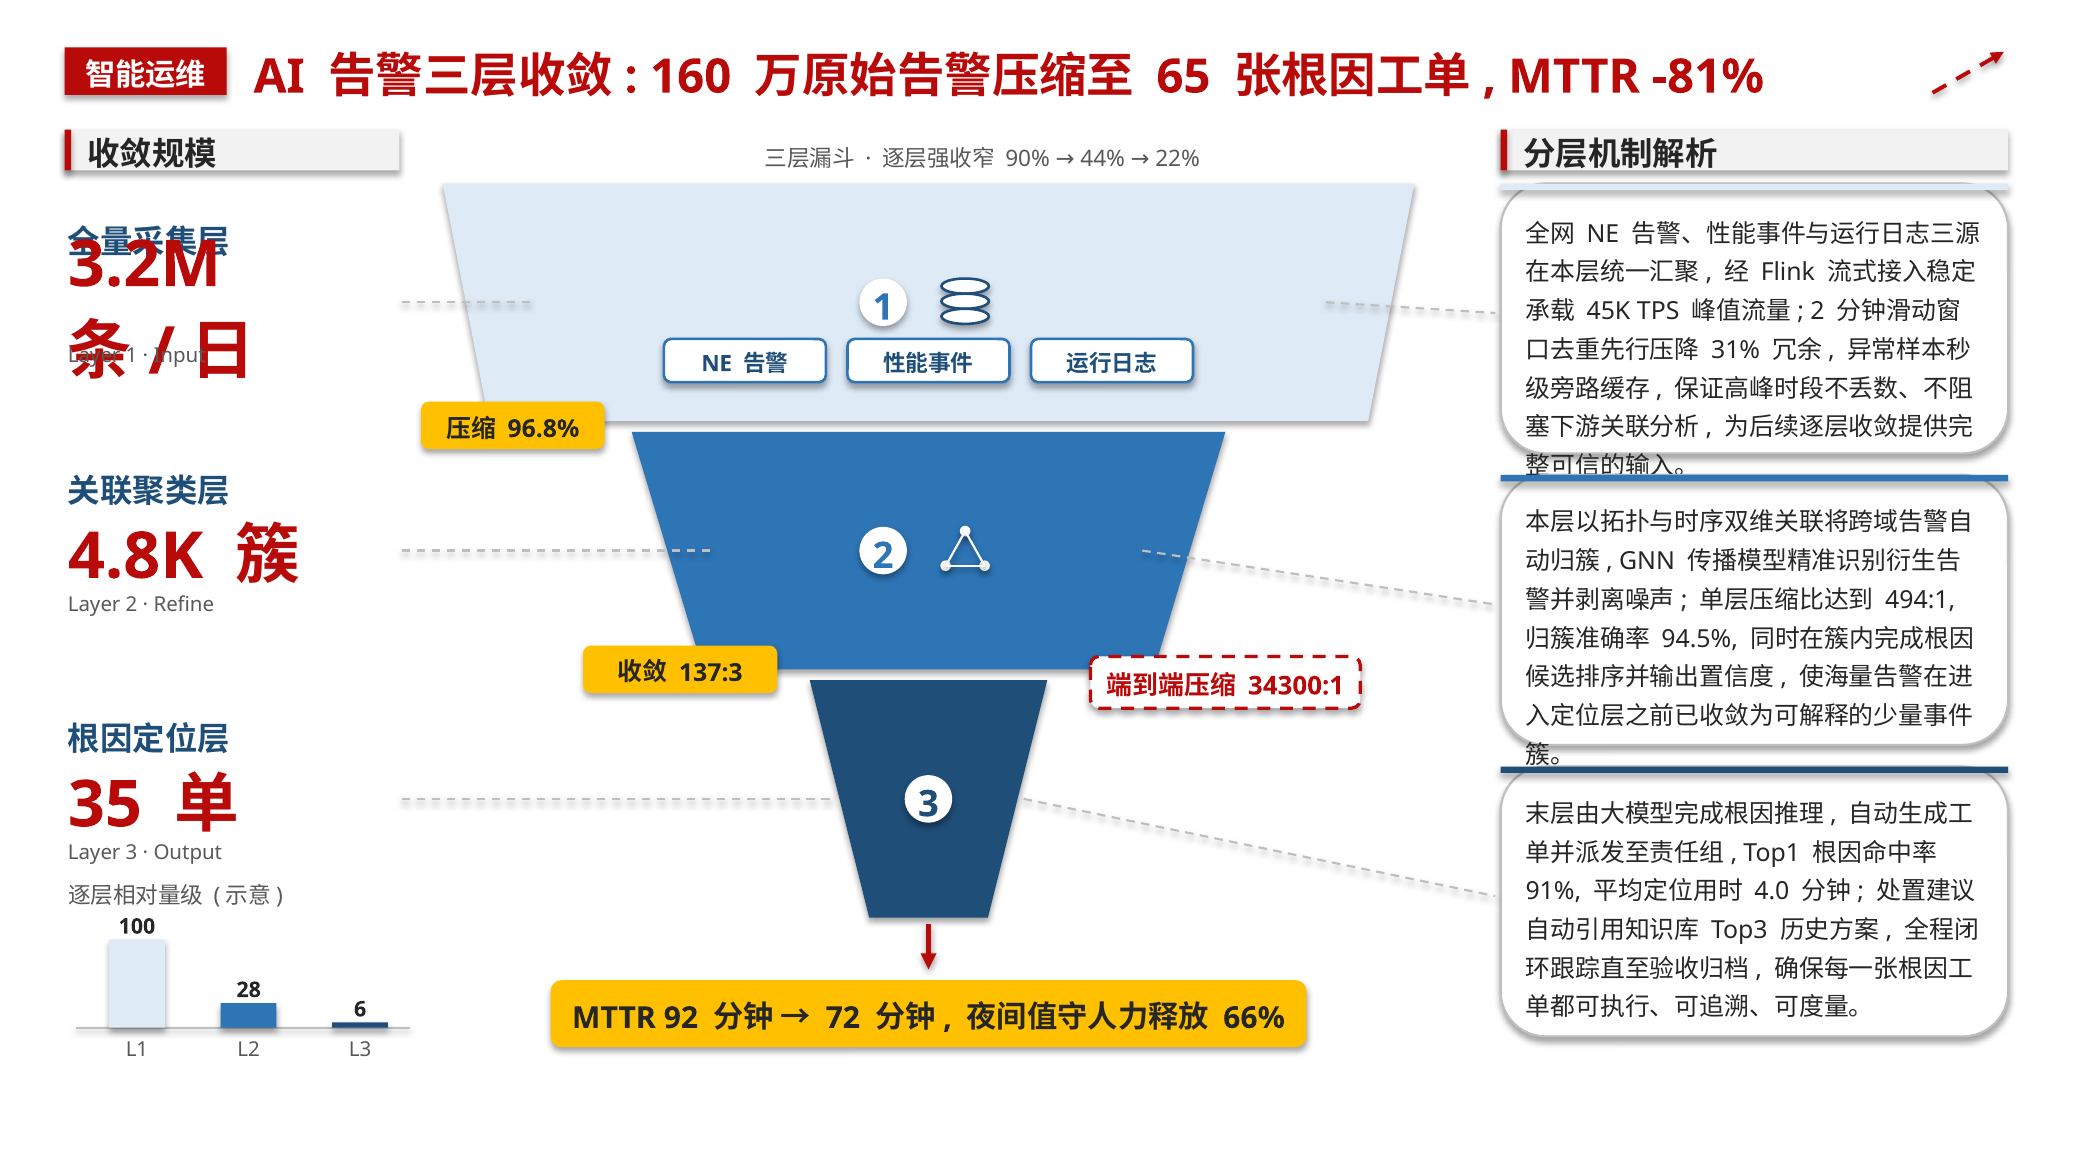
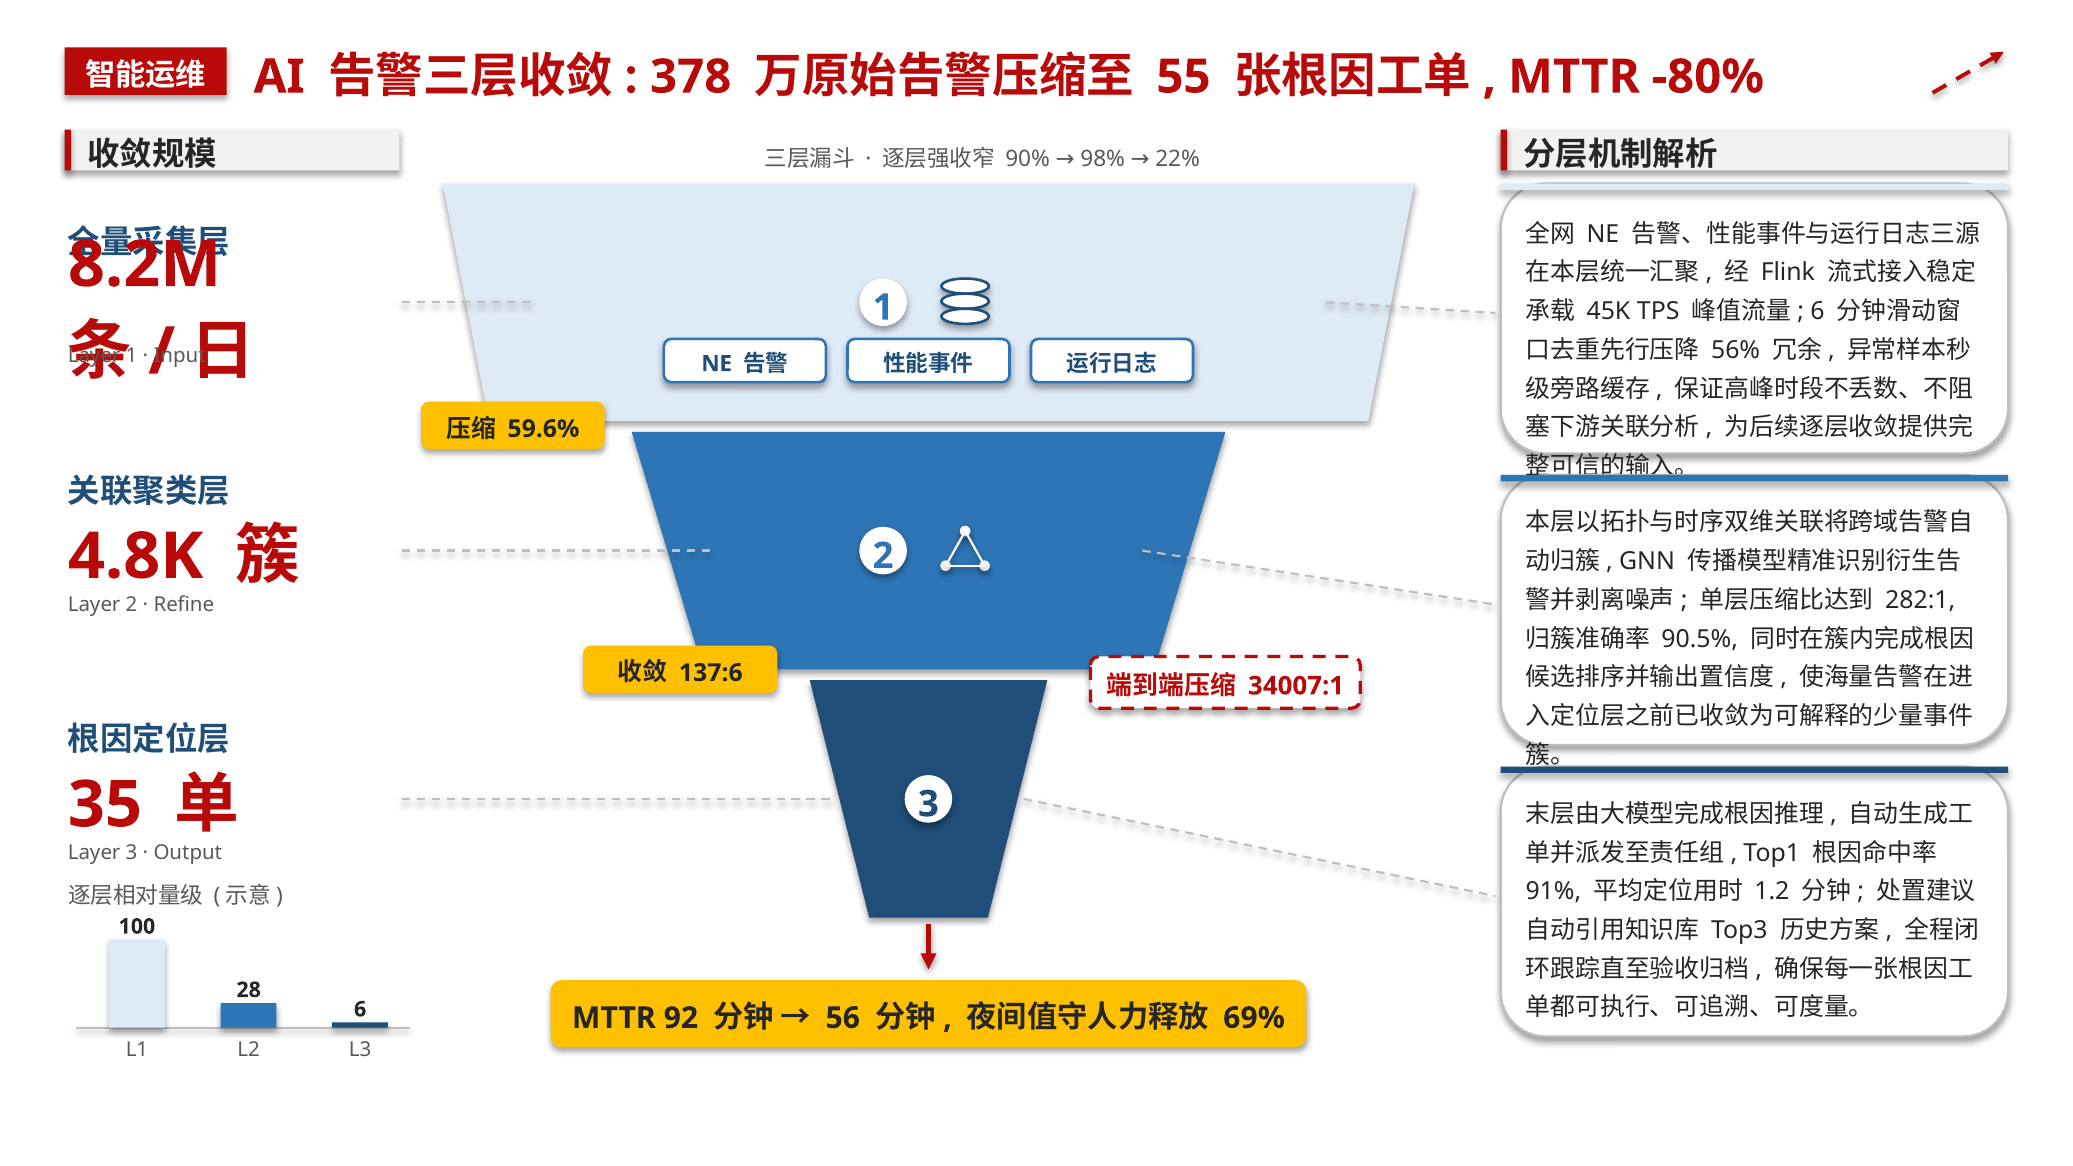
160: 160 -> 378
65: 65 -> 55
-81%: -81% -> -80%
44%: 44% -> 98%
3.2M: 3.2M -> 8.2M
2 at (1817, 311): 2 -> 6
31%: 31% -> 56%
96.8%: 96.8% -> 59.6%
494:1: 494:1 -> 282:1
94.5%: 94.5% -> 90.5%
137:3: 137:3 -> 137:6
34300:1: 34300:1 -> 34007:1
4.0: 4.0 -> 1.2
72: 72 -> 56
66%: 66% -> 69%
